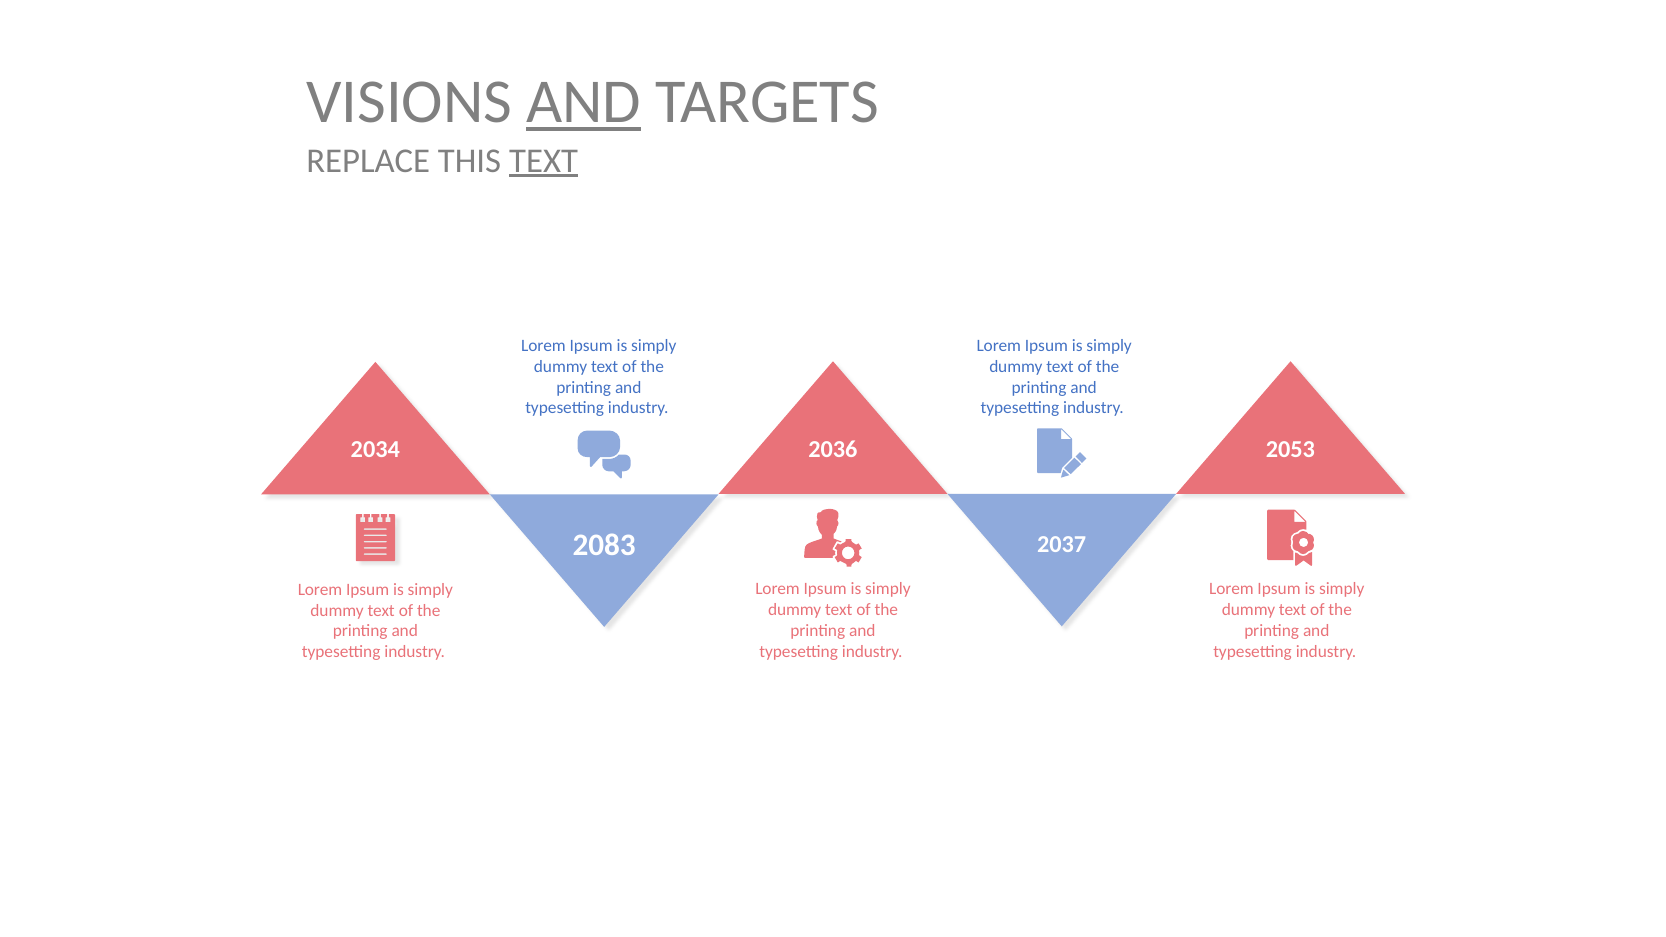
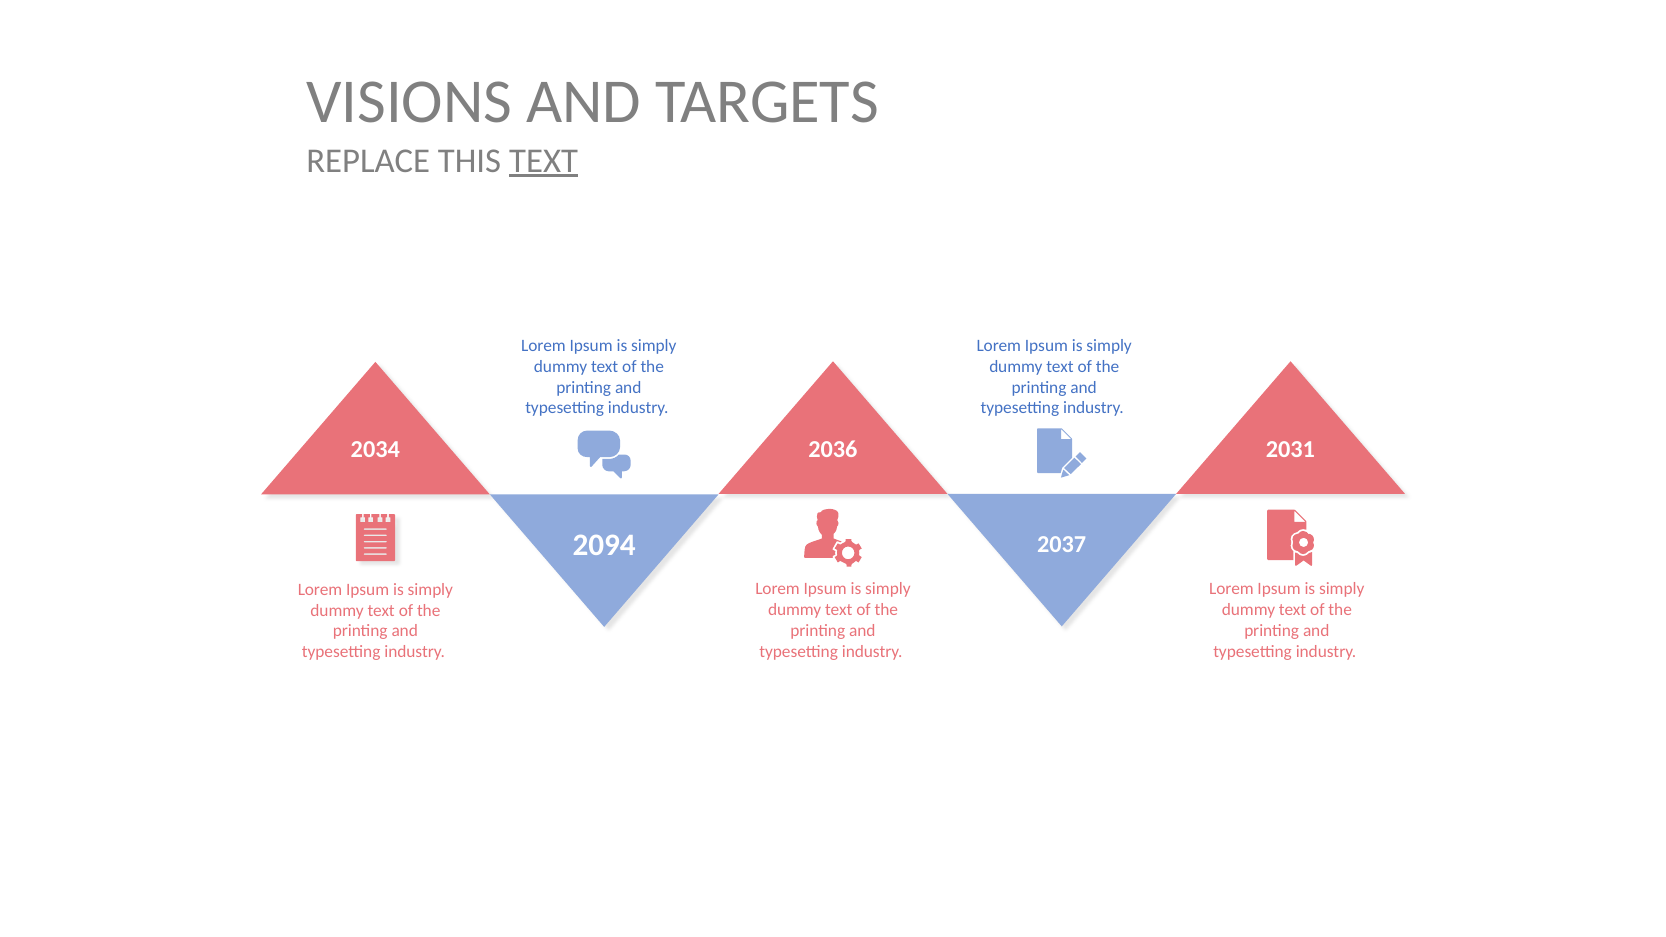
AND at (584, 102) underline: present -> none
2053: 2053 -> 2031
2083: 2083 -> 2094
